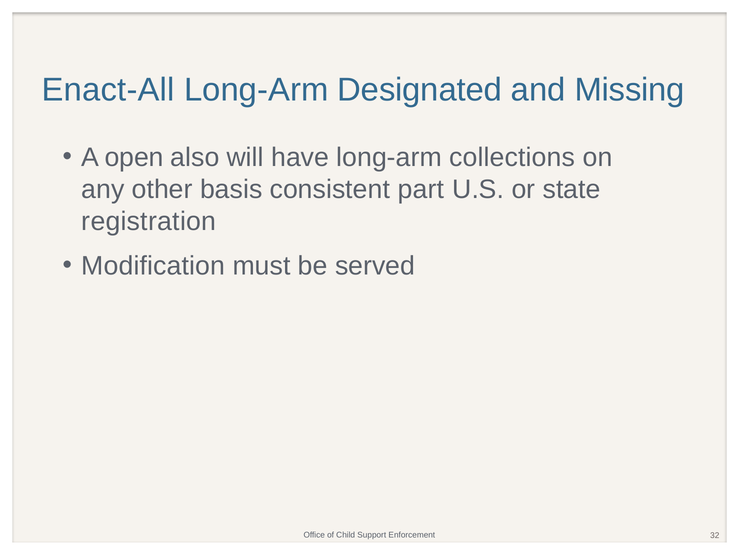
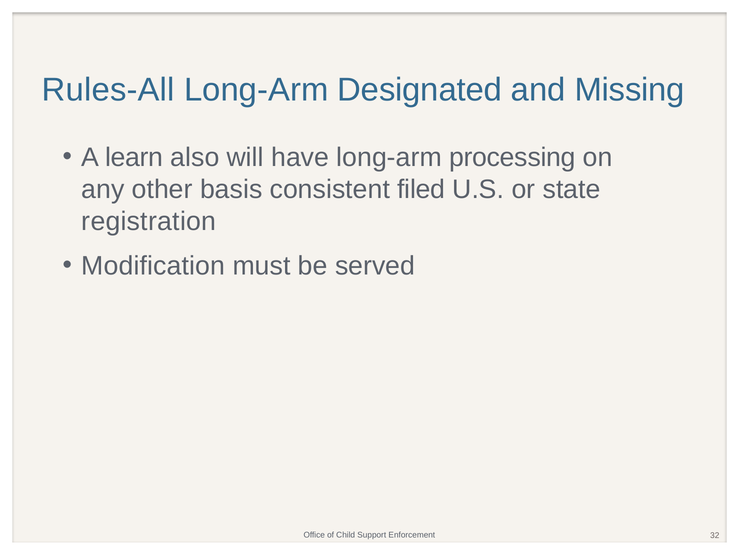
Enact-All: Enact-All -> Rules-All
open: open -> learn
collections: collections -> processing
part: part -> filed
